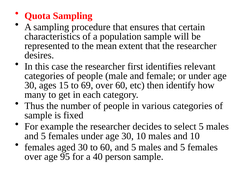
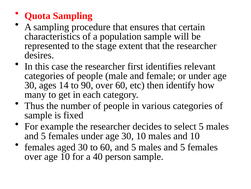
mean: mean -> stage
15: 15 -> 14
69: 69 -> 90
age 95: 95 -> 10
